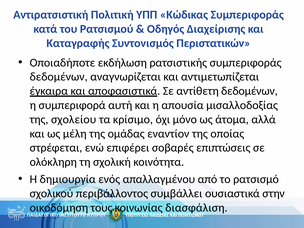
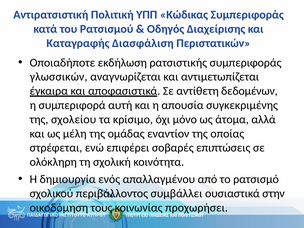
Συντονισμός: Συντονισμός -> Διασφάλιση
δεδομένων at (59, 77): δεδομένων -> γλωσσικών
μισαλλοδοξίας: μισαλλοδοξίας -> συγκεκριμένης
διασφάλιση: διασφάλιση -> προχωρήσει
